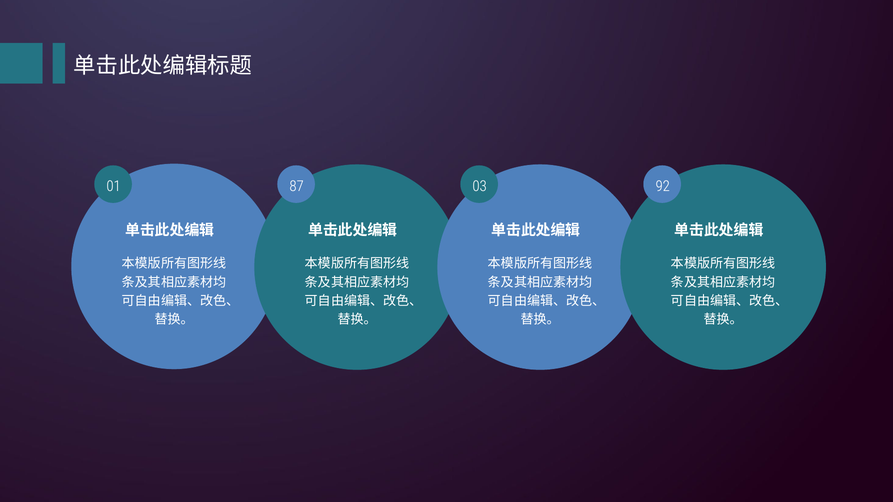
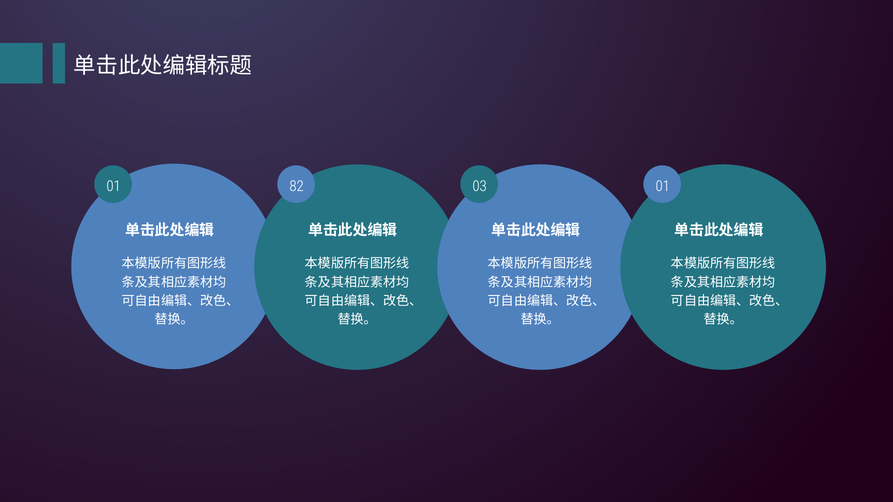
87: 87 -> 82
03 92: 92 -> 01
